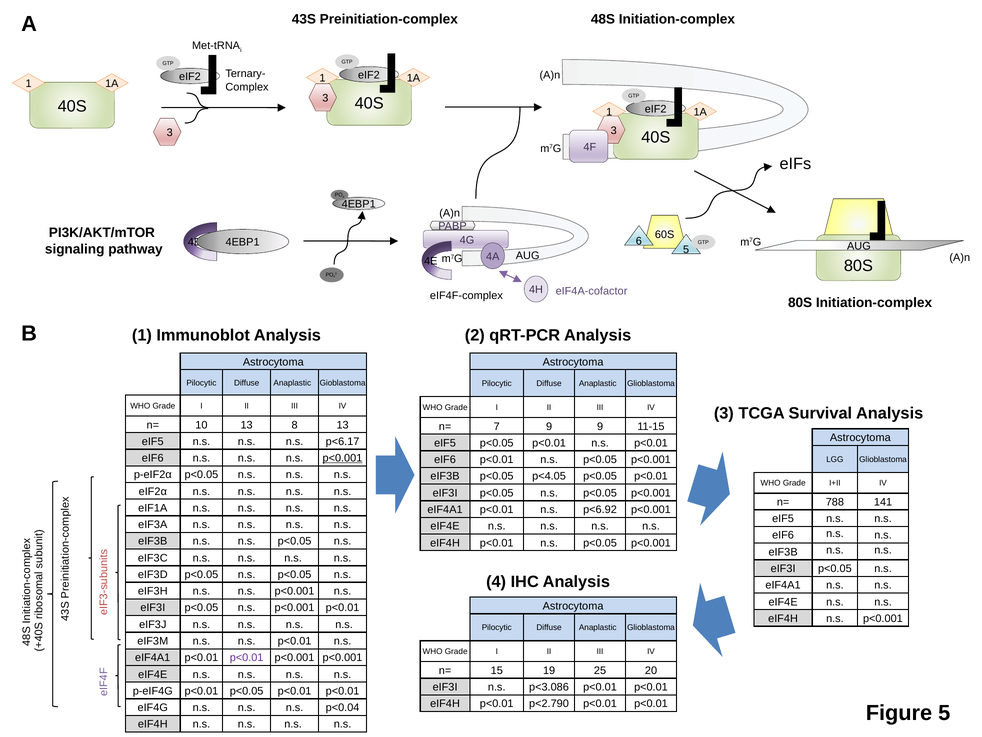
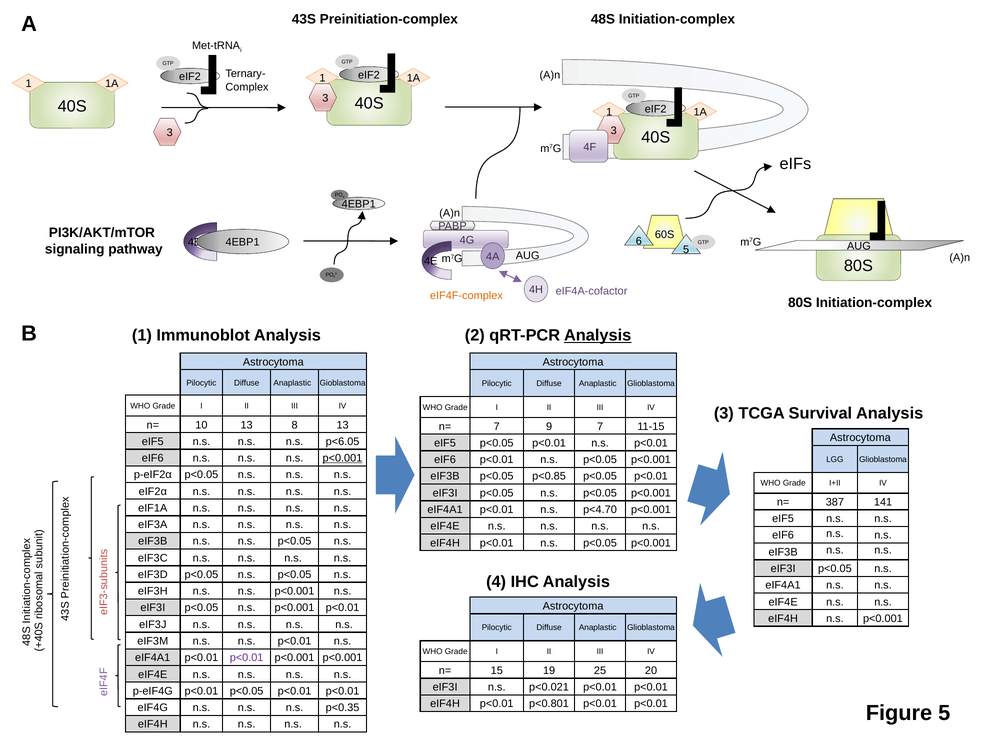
eIF4F-complex colour: black -> orange
Analysis at (598, 335) underline: none -> present
9 9: 9 -> 7
p<6.17: p<6.17 -> p<6.05
p<4.05: p<4.05 -> p<0.85
788: 788 -> 387
p<6.92: p<6.92 -> p<4.70
p<3.086: p<3.086 -> p<0.021
p<2.790: p<2.790 -> p<0.801
p<0.04: p<0.04 -> p<0.35
